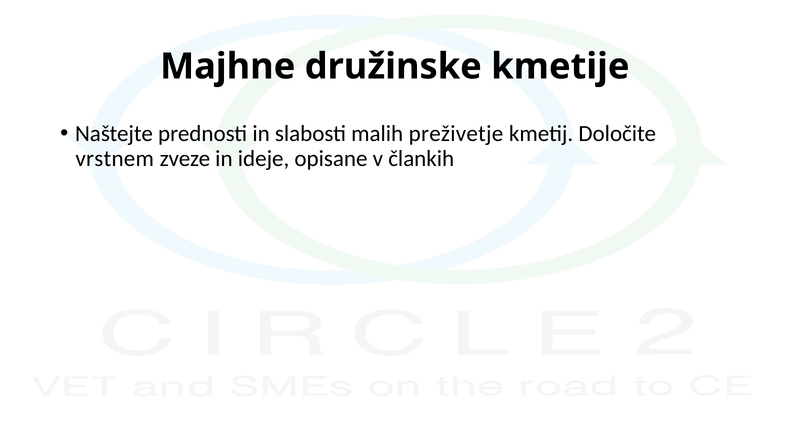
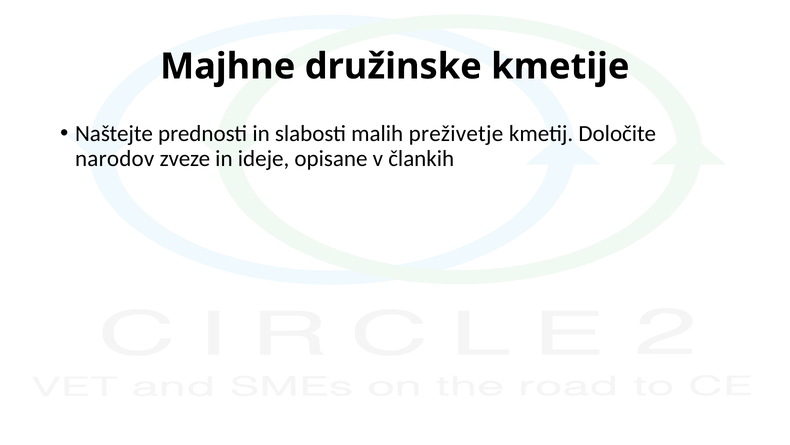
vrstnem: vrstnem -> narodov
